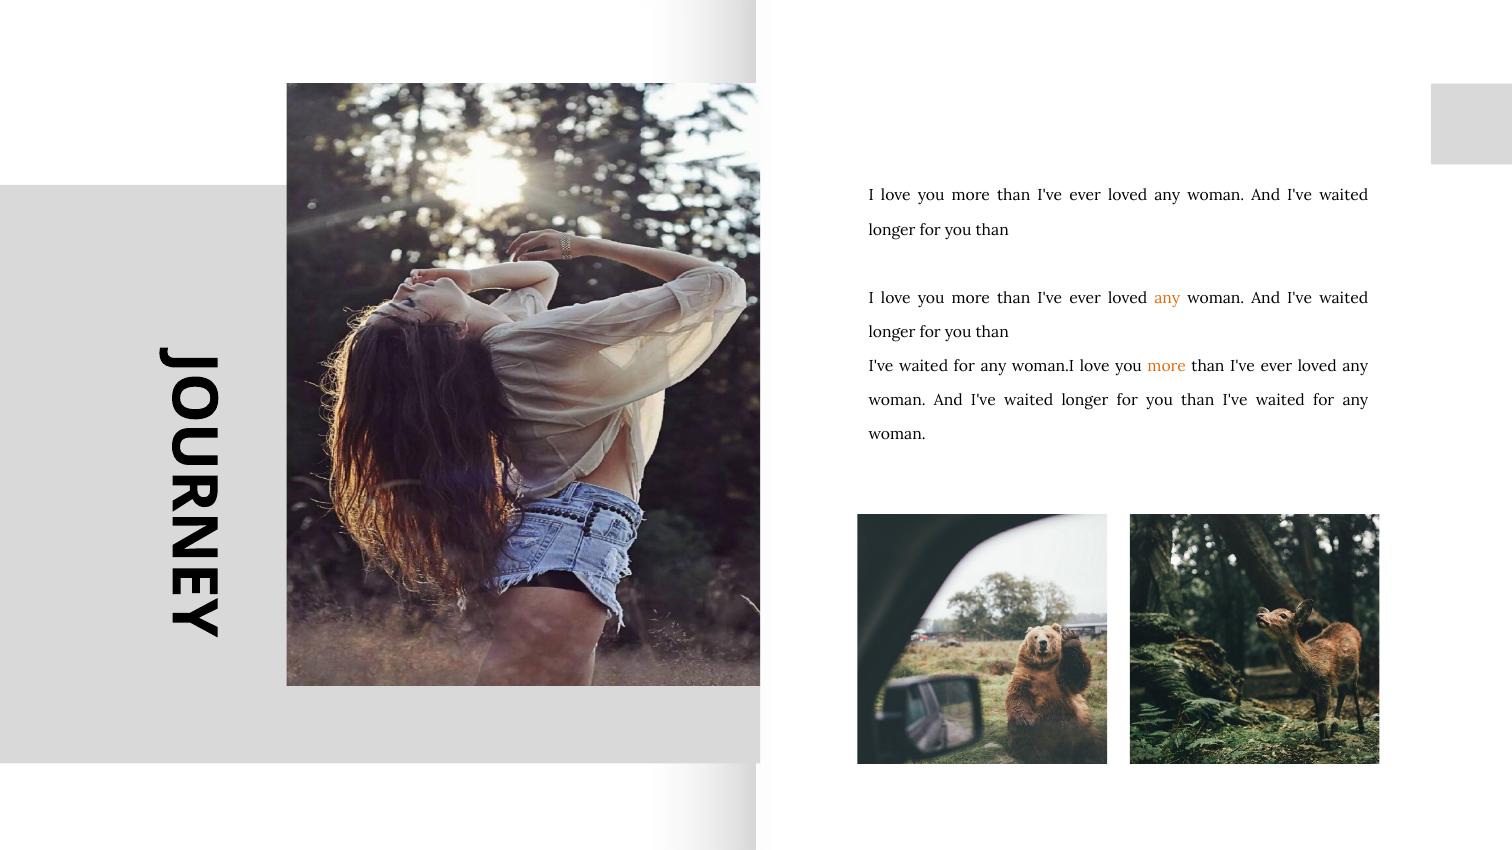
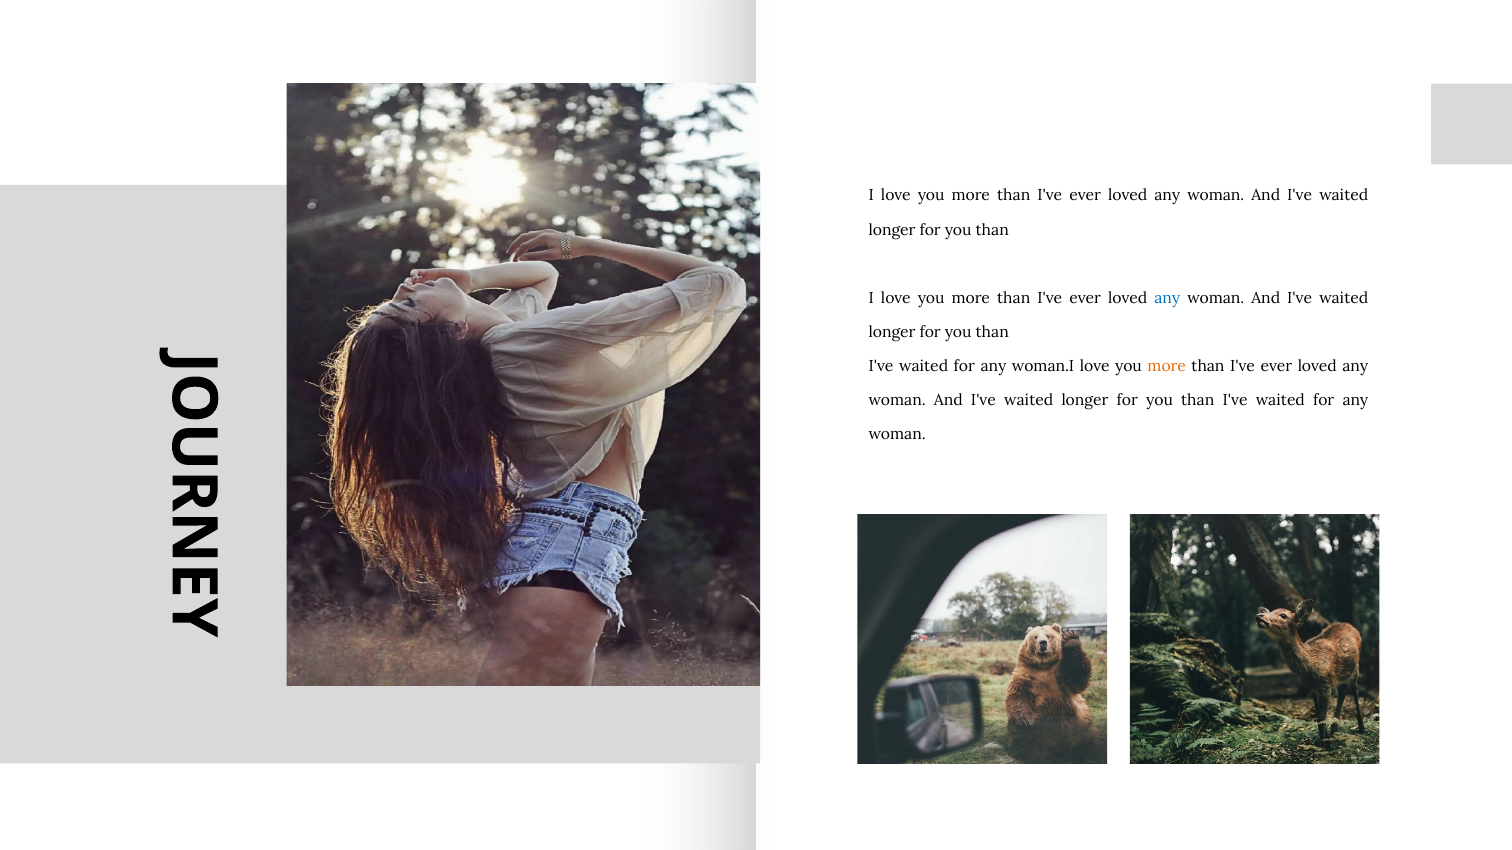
any at (1167, 298) colour: orange -> blue
